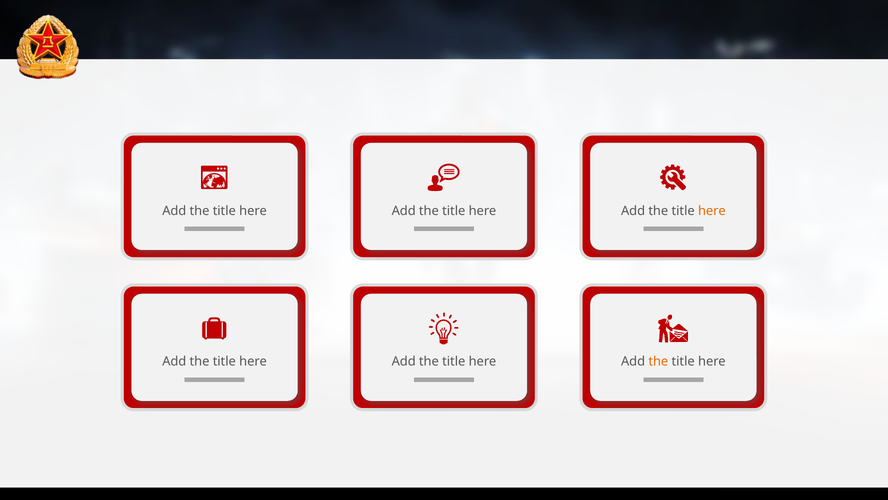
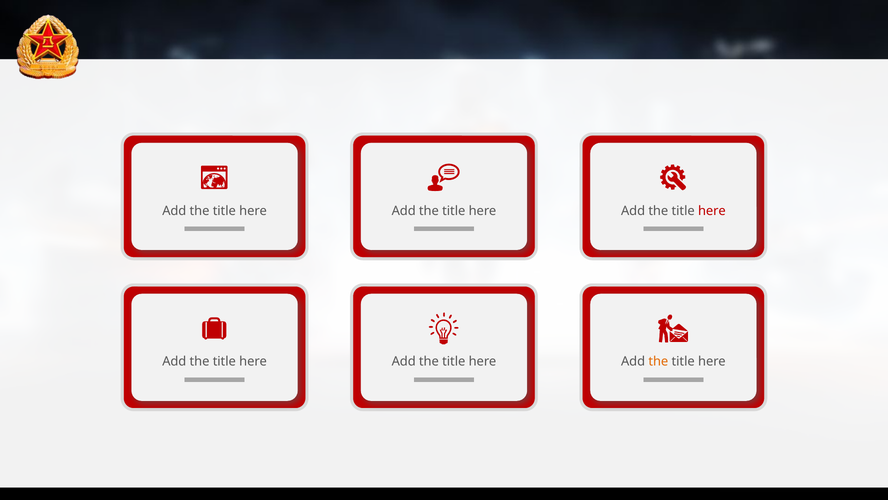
here at (712, 211) colour: orange -> red
